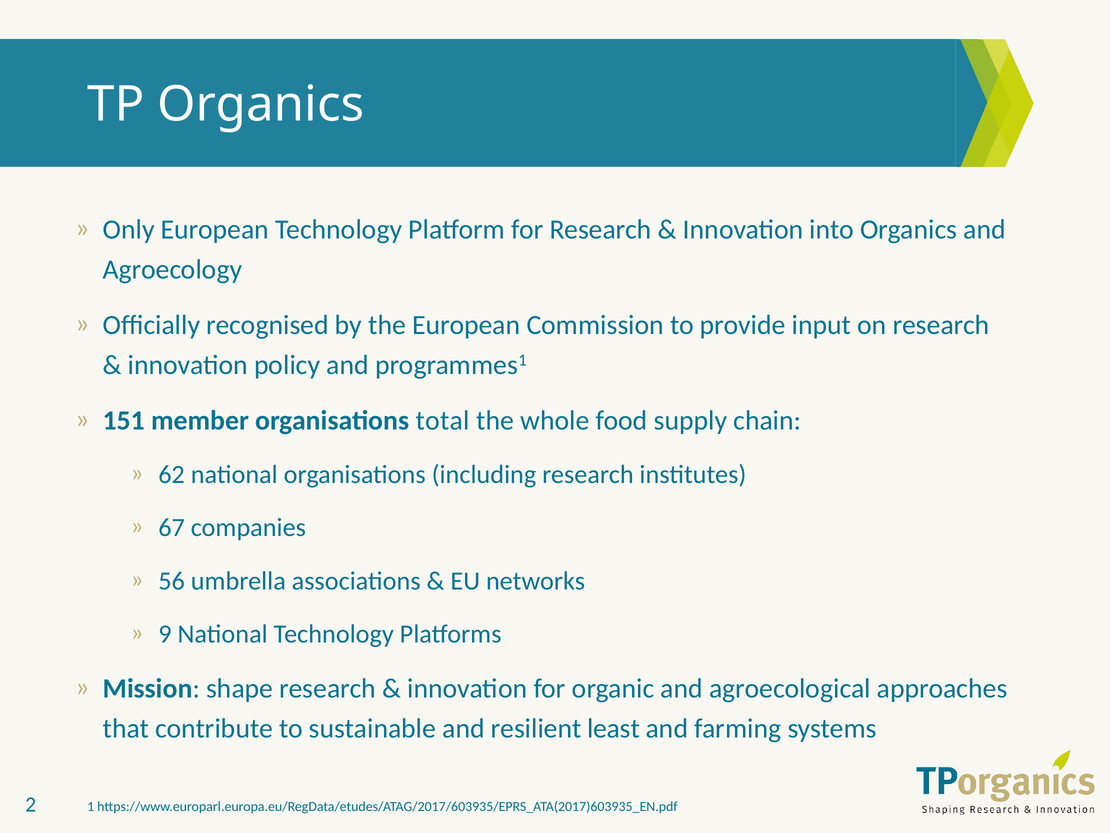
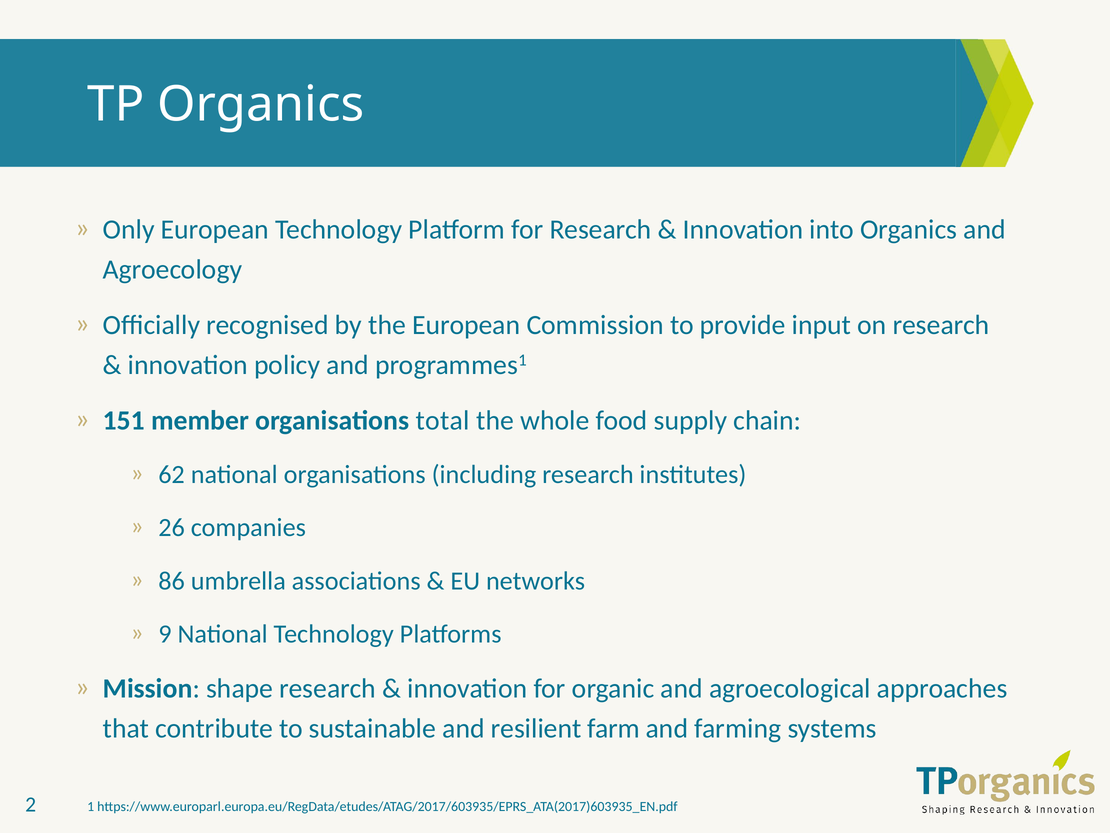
67: 67 -> 26
56: 56 -> 86
least: least -> farm
